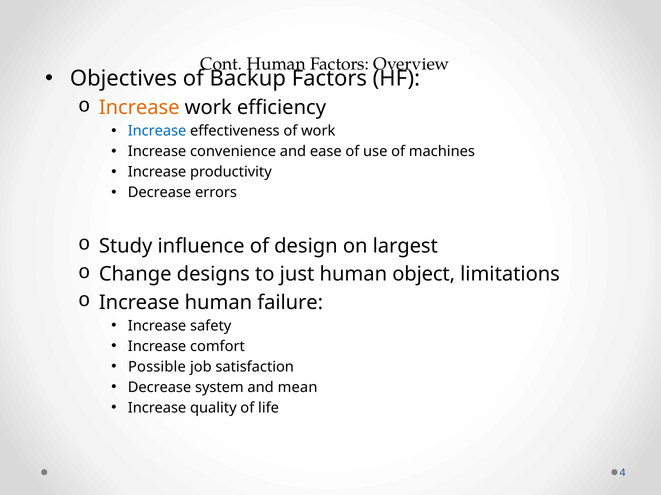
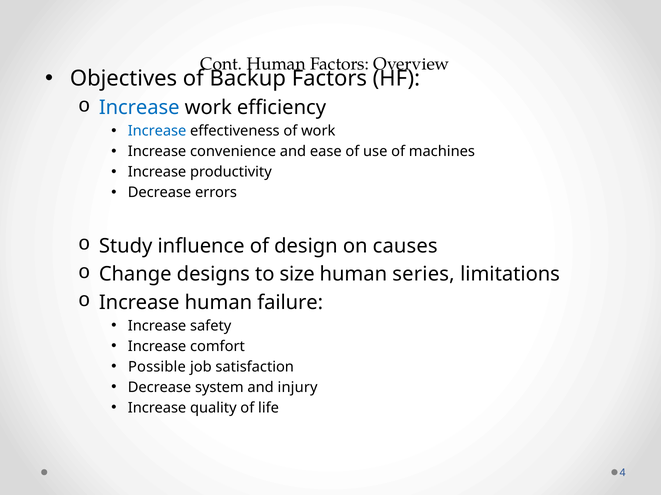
Increase at (139, 108) colour: orange -> blue
largest: largest -> causes
just: just -> size
object: object -> series
mean: mean -> injury
